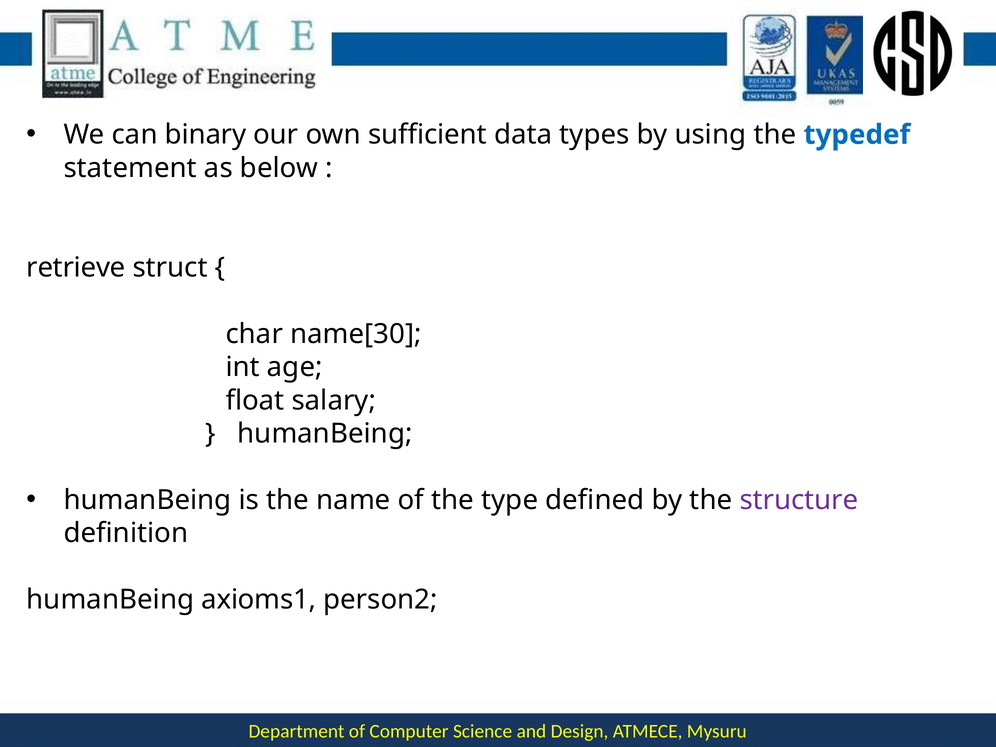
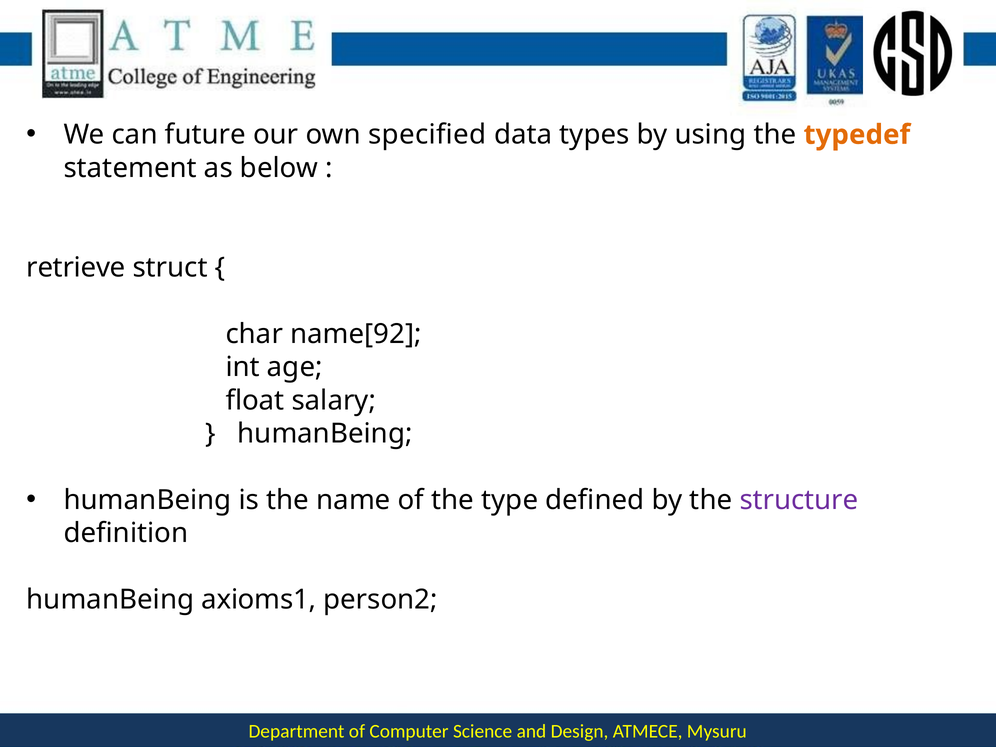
binary: binary -> future
sufficient: sufficient -> specified
typedef colour: blue -> orange
name[30: name[30 -> name[92
